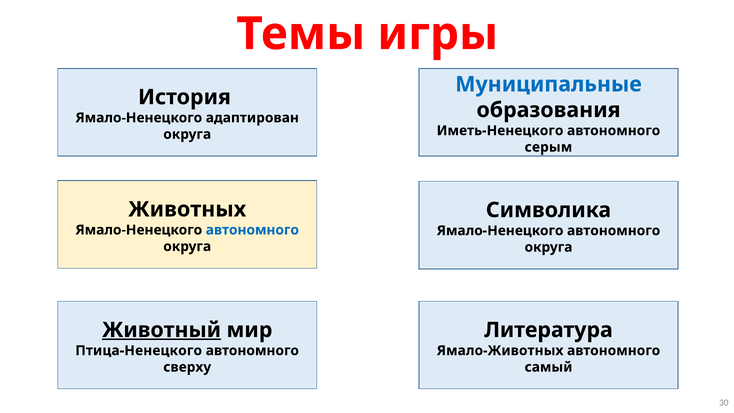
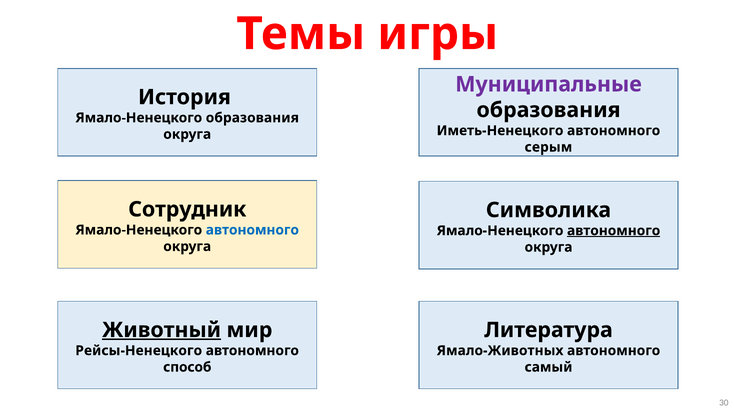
Муниципальные colour: blue -> purple
Ямало-Ненецкого адаптирован: адаптирован -> образования
Животных: Животных -> Сотрудник
автономного at (614, 231) underline: none -> present
Птица-Ненецкого: Птица-Ненецкого -> Рейсы-Ненецкого
сверху: сверху -> способ
